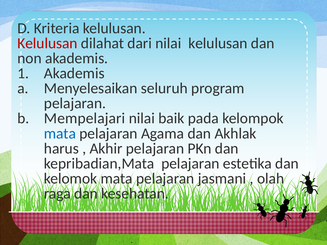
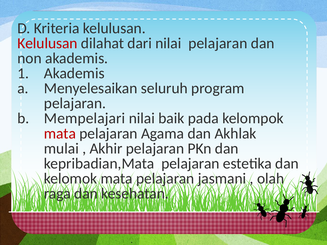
nilai kelulusan: kelulusan -> pelajaran
mata at (60, 134) colour: blue -> red
harus: harus -> mulai
